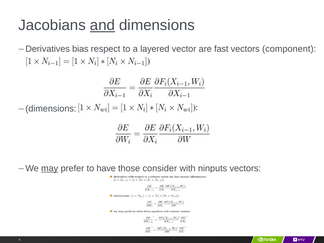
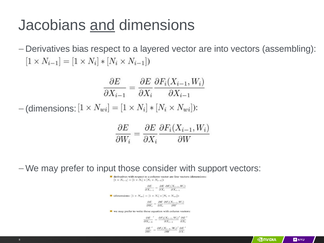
fast: fast -> into
component: component -> assembling
may underline: present -> none
have: have -> input
ninputs: ninputs -> support
